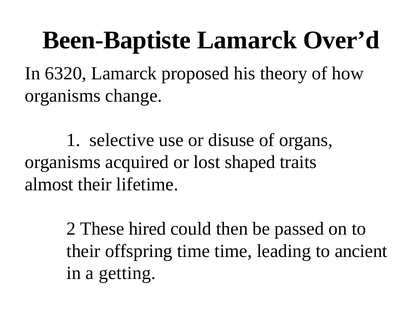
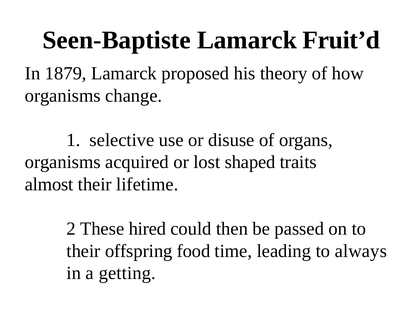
Been-Baptiste: Been-Baptiste -> Seen-Baptiste
Over’d: Over’d -> Fruit’d
6320: 6320 -> 1879
offspring time: time -> food
ancient: ancient -> always
